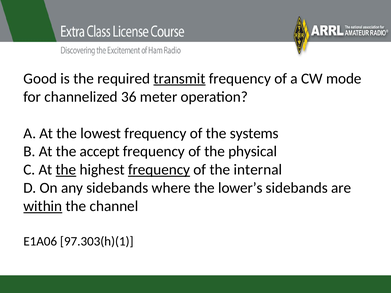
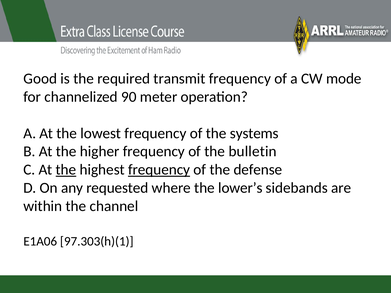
transmit underline: present -> none
36: 36 -> 90
accept: accept -> higher
physical: physical -> bulletin
internal: internal -> defense
any sidebands: sidebands -> requested
within underline: present -> none
